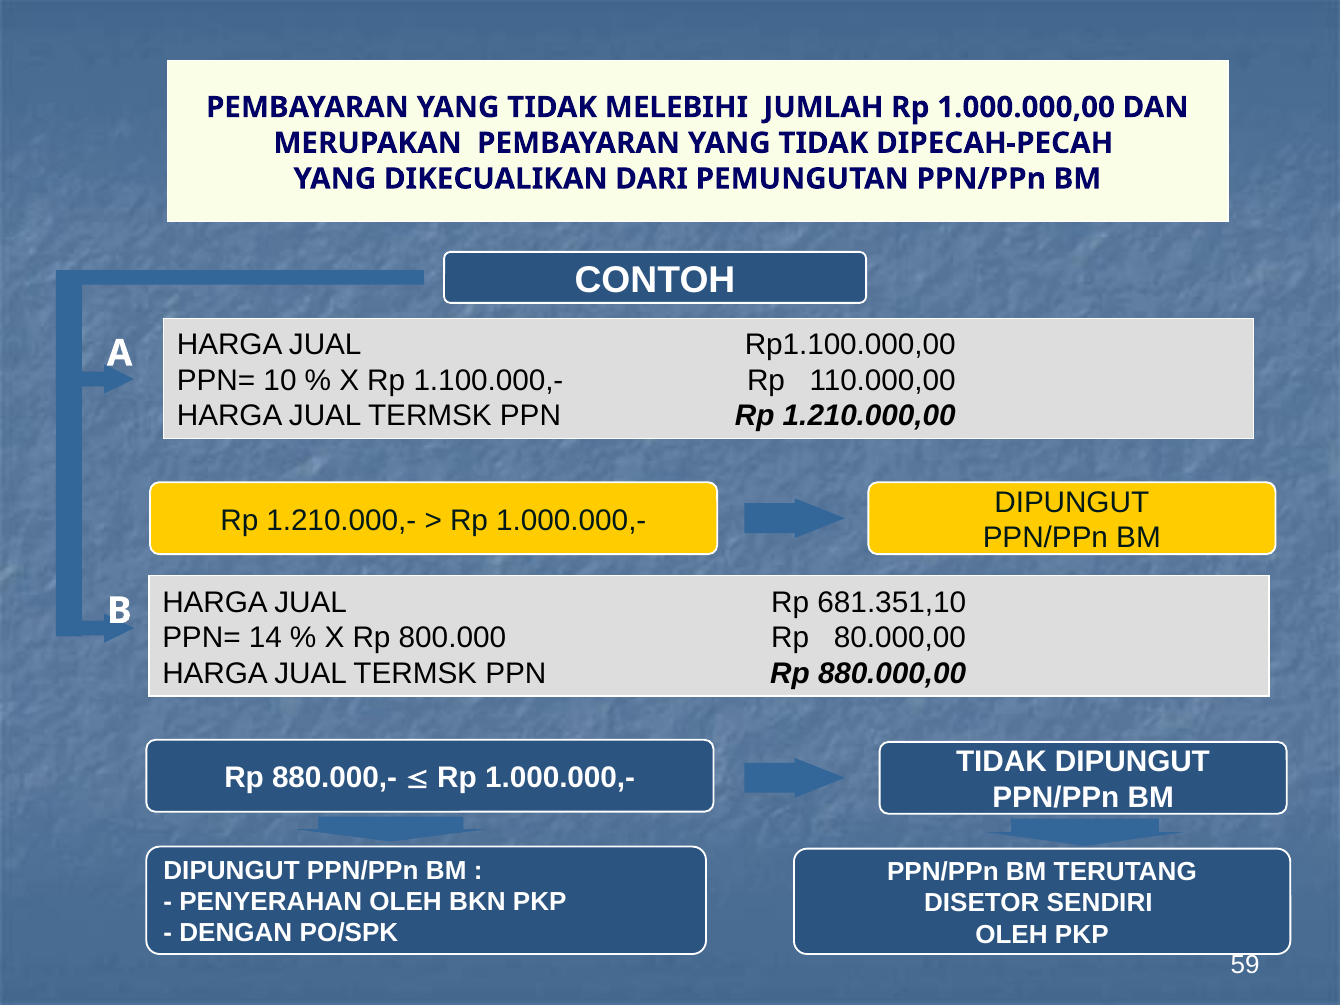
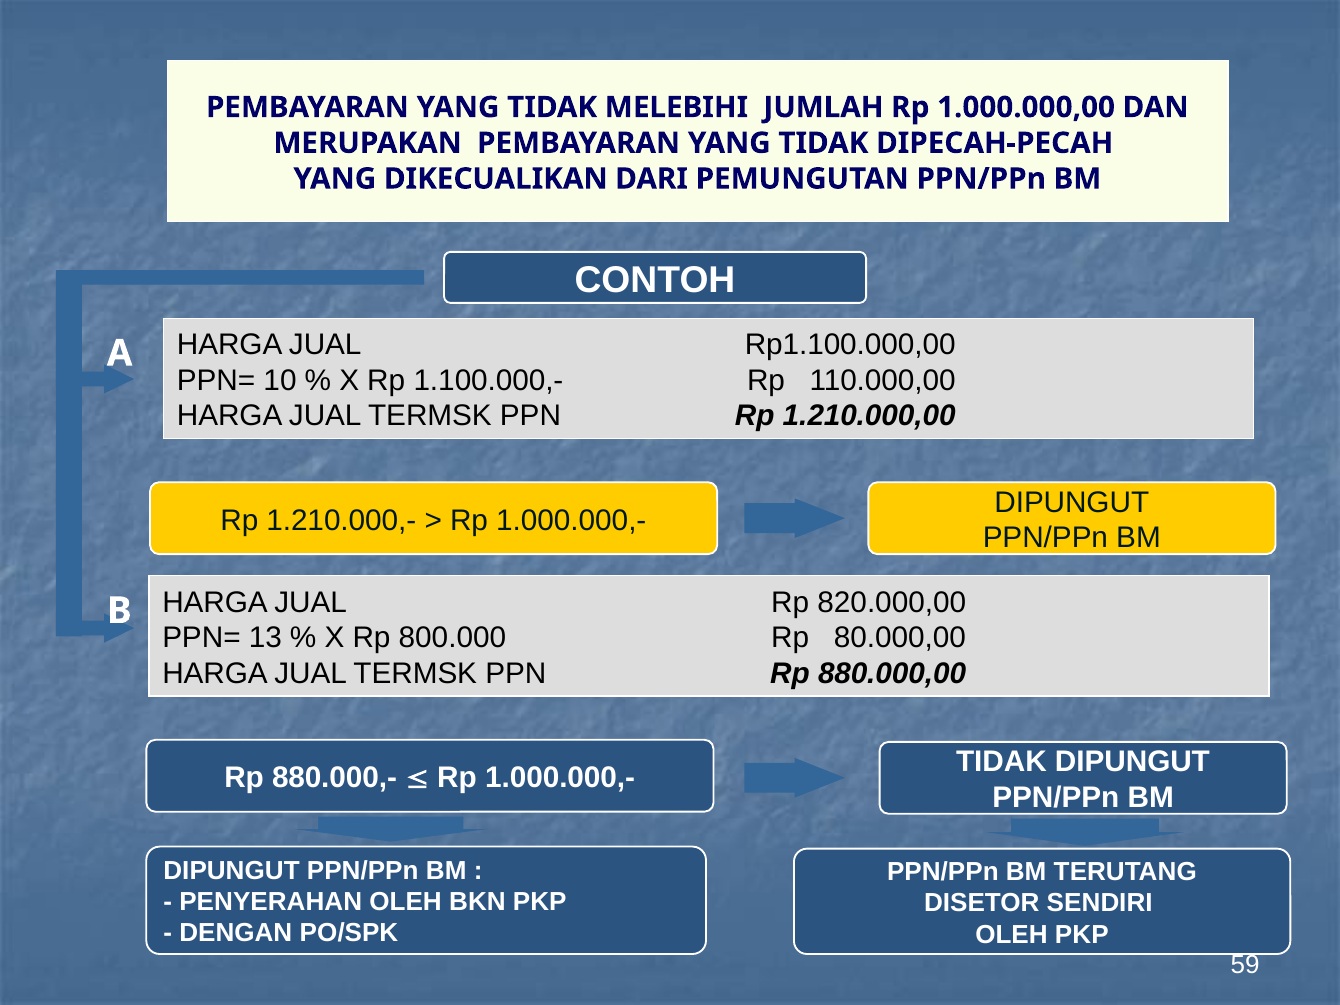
681.351,10: 681.351,10 -> 820.000,00
14: 14 -> 13
